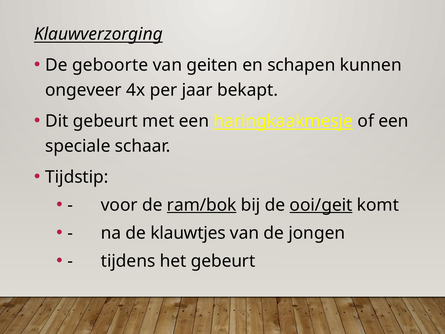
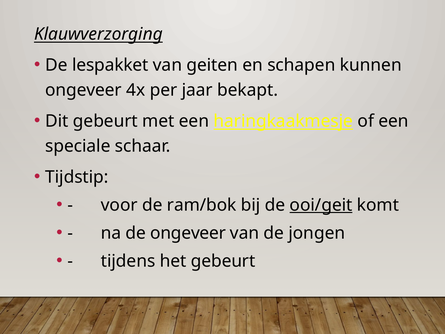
geboorte: geboorte -> lespakket
ram/bok underline: present -> none
de klauwtjes: klauwtjes -> ongeveer
